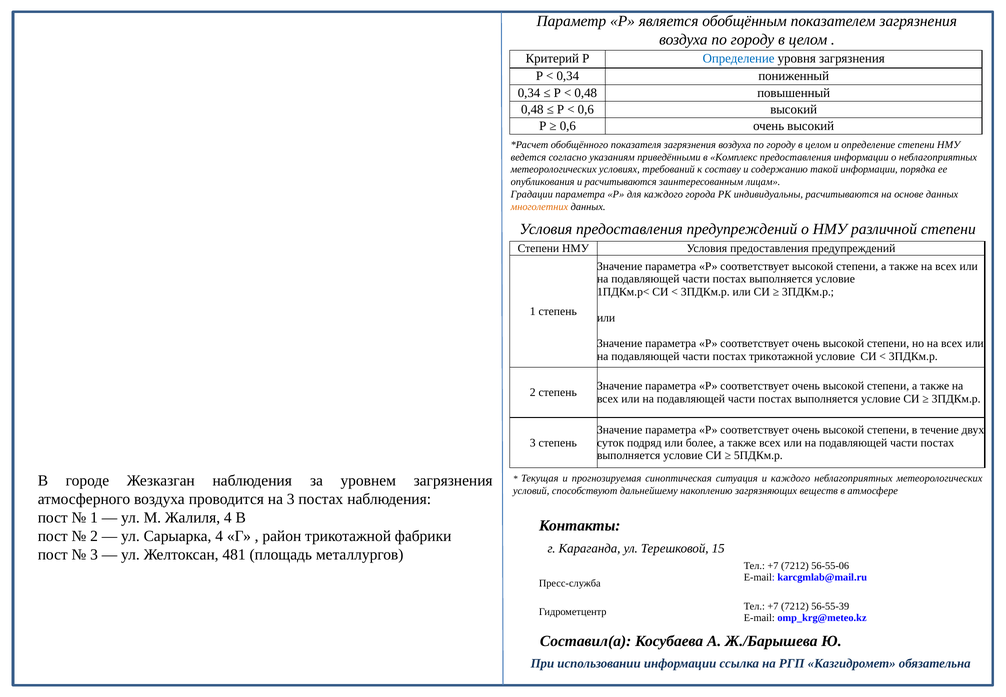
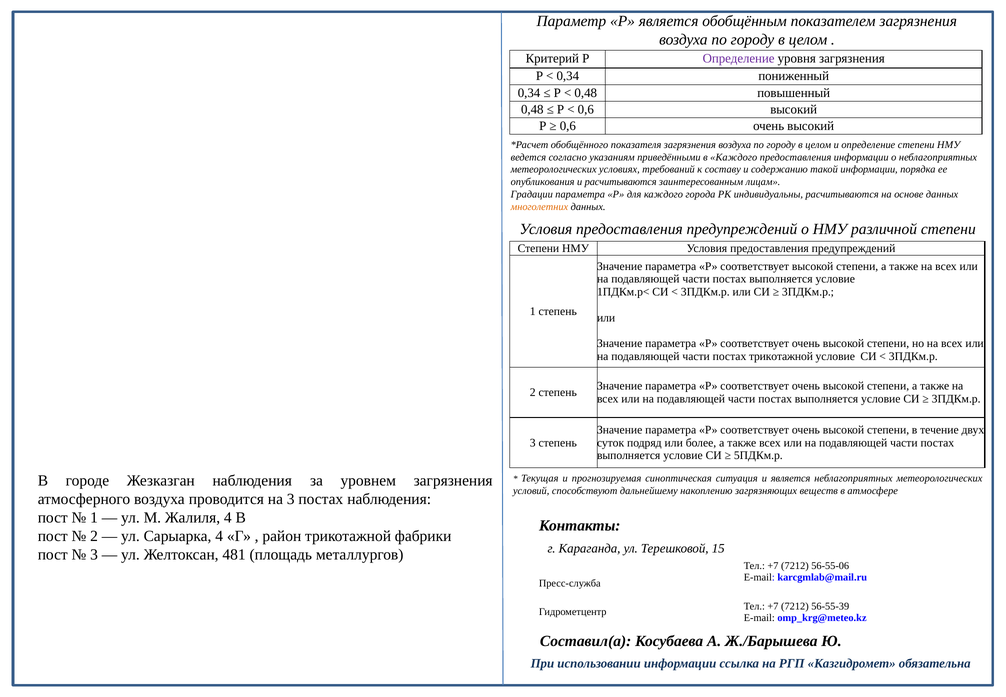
Определение at (739, 58) colour: blue -> purple
в Комплекс: Комплекс -> Каждого
и каждого: каждого -> является
